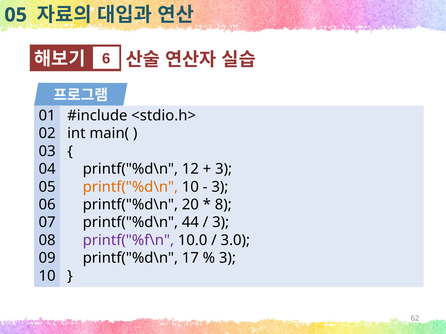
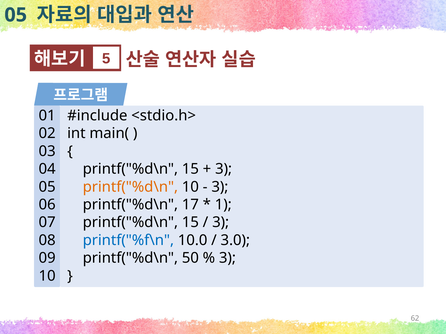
6: 6 -> 5
12 at (190, 169): 12 -> 15
20: 20 -> 17
8: 8 -> 1
44 at (190, 223): 44 -> 15
printf("%f\n colour: purple -> blue
17: 17 -> 50
